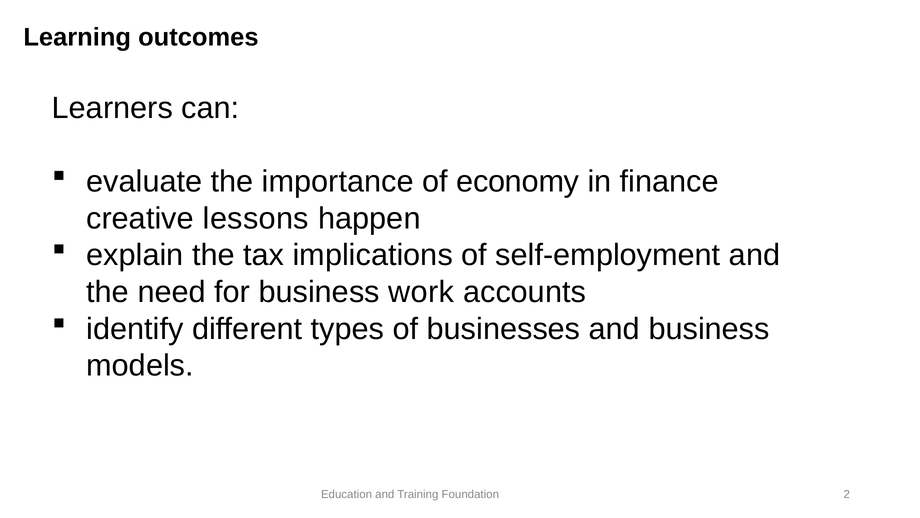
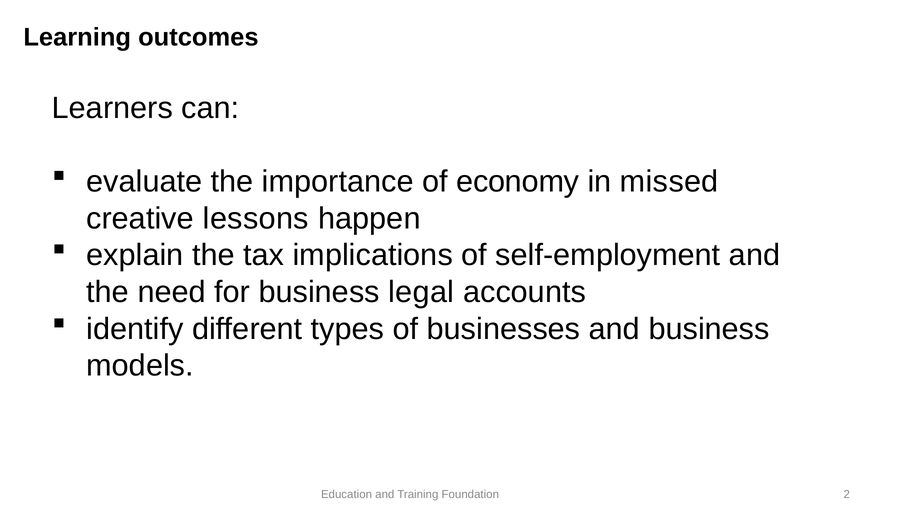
finance: finance -> missed
work: work -> legal
